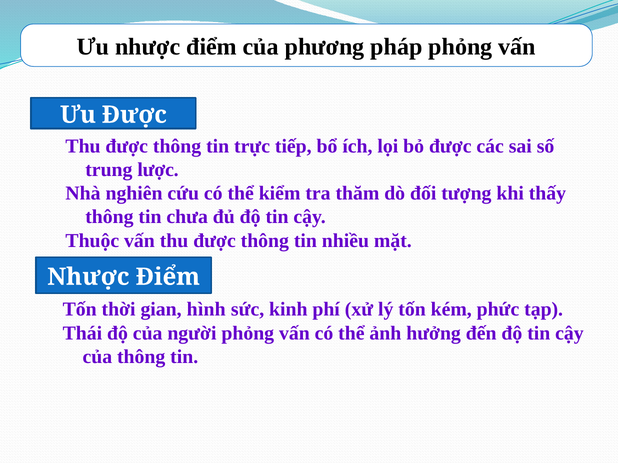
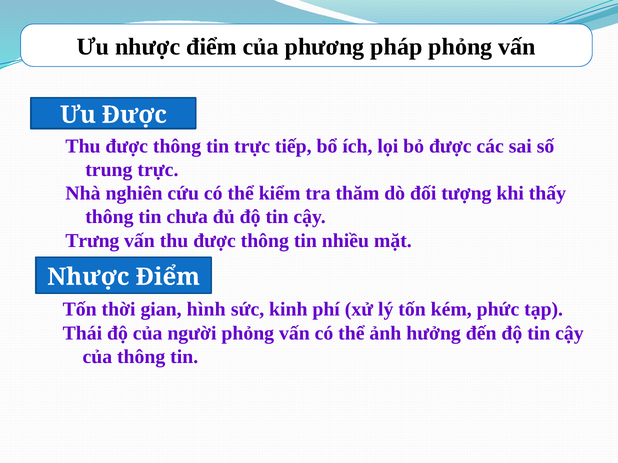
trung lược: lược -> trực
Thuộc: Thuộc -> Trưng
